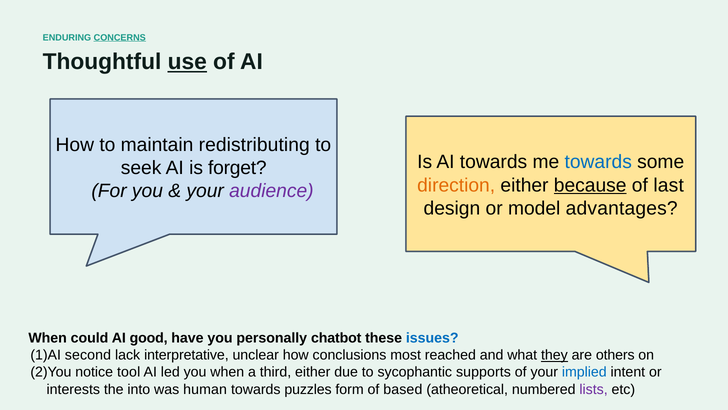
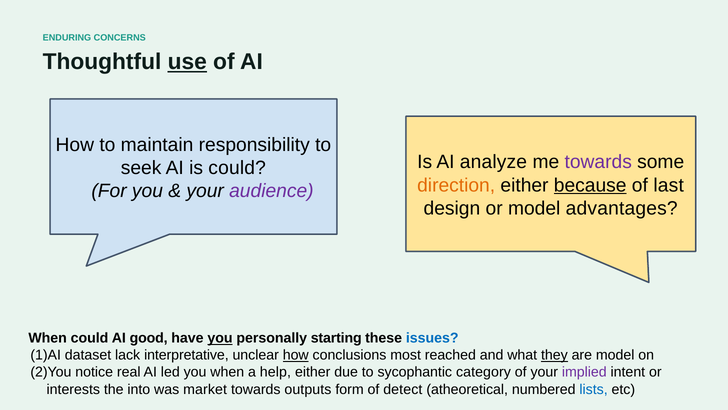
CONCERNS underline: present -> none
redistributing: redistributing -> responsibility
AI towards: towards -> analyze
towards at (598, 162) colour: blue -> purple
is forget: forget -> could
you at (220, 338) underline: none -> present
chatbot: chatbot -> starting
second: second -> dataset
how at (296, 355) underline: none -> present
are others: others -> model
tool: tool -> real
third: third -> help
supports: supports -> category
implied colour: blue -> purple
human: human -> market
puzzles: puzzles -> outputs
based: based -> detect
lists colour: purple -> blue
